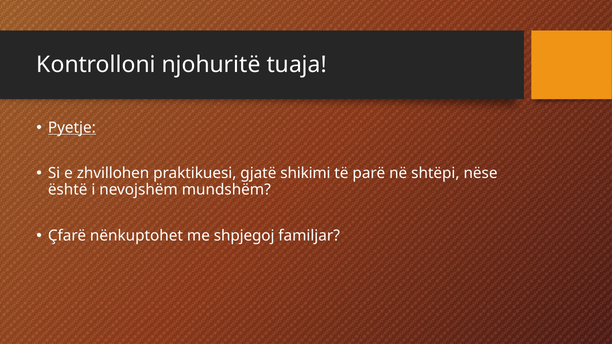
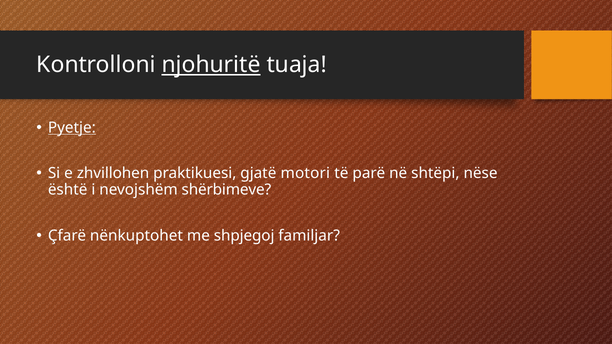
njohuritë underline: none -> present
shikimi: shikimi -> motori
mundshëm: mundshëm -> shërbimeve
